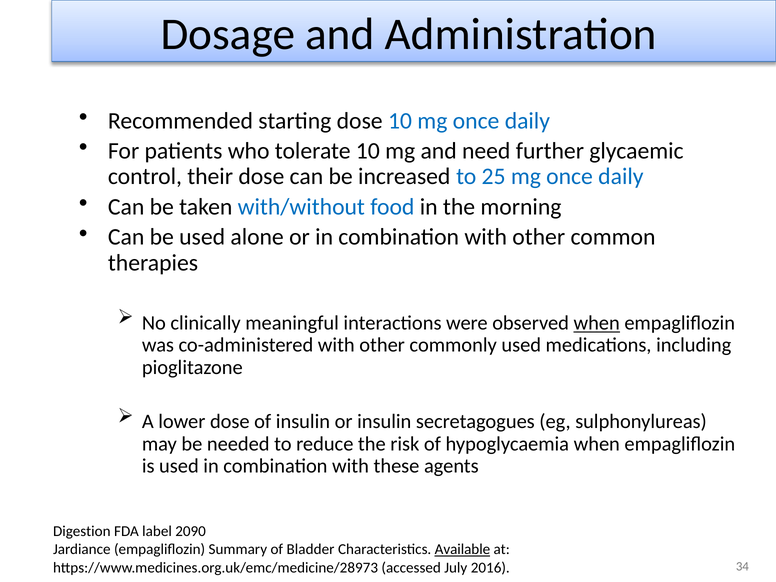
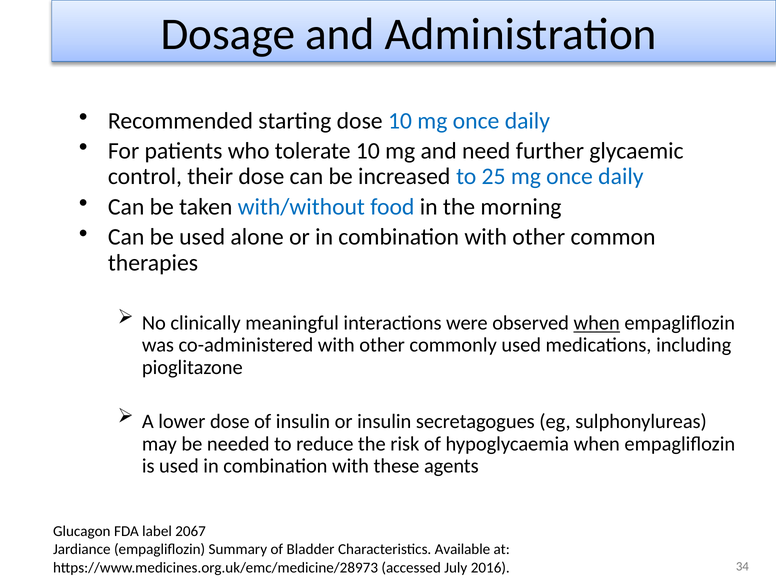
Digestion: Digestion -> Glucagon
2090: 2090 -> 2067
Available underline: present -> none
